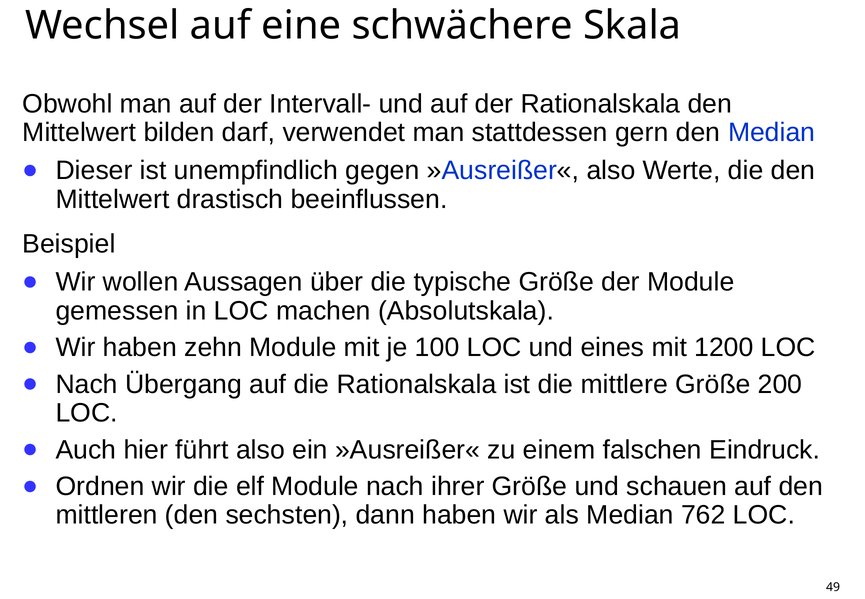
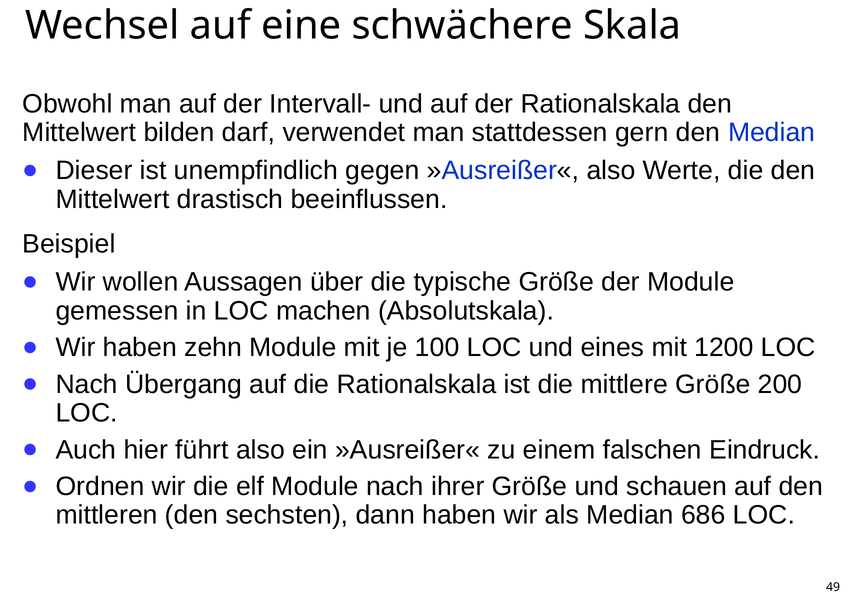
762: 762 -> 686
